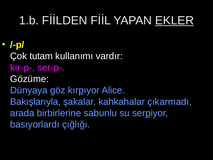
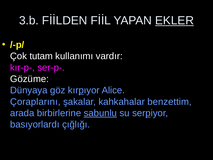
1.b: 1.b -> 3.b
Bakışlarıyla: Bakışlarıyla -> Çoraplarını
çıkarmadı: çıkarmadı -> benzettim
sabunlu underline: none -> present
